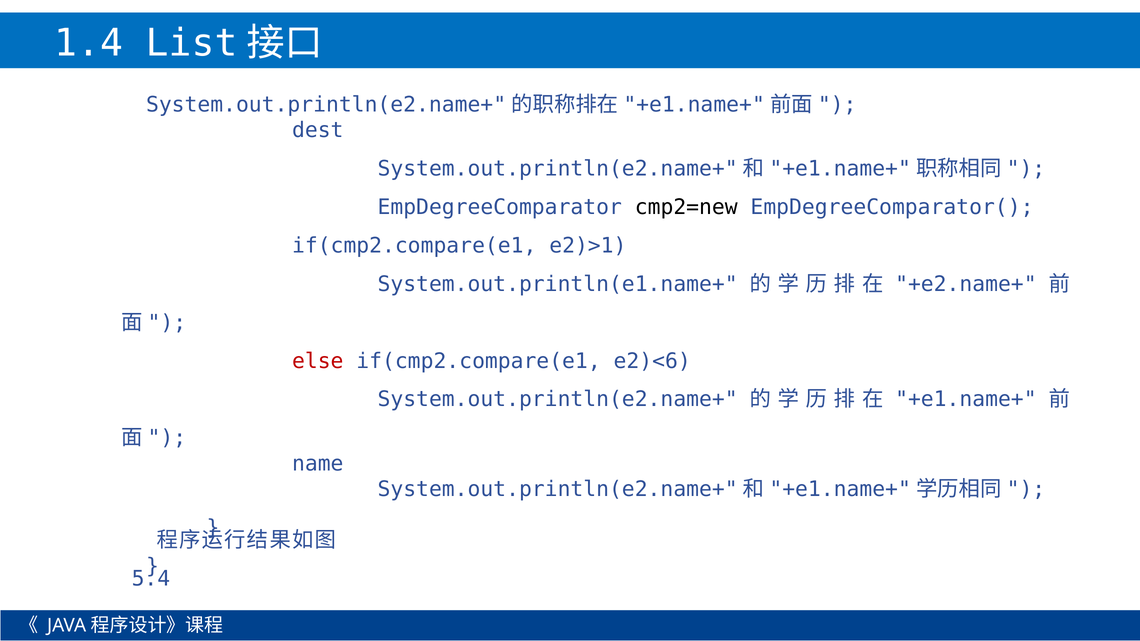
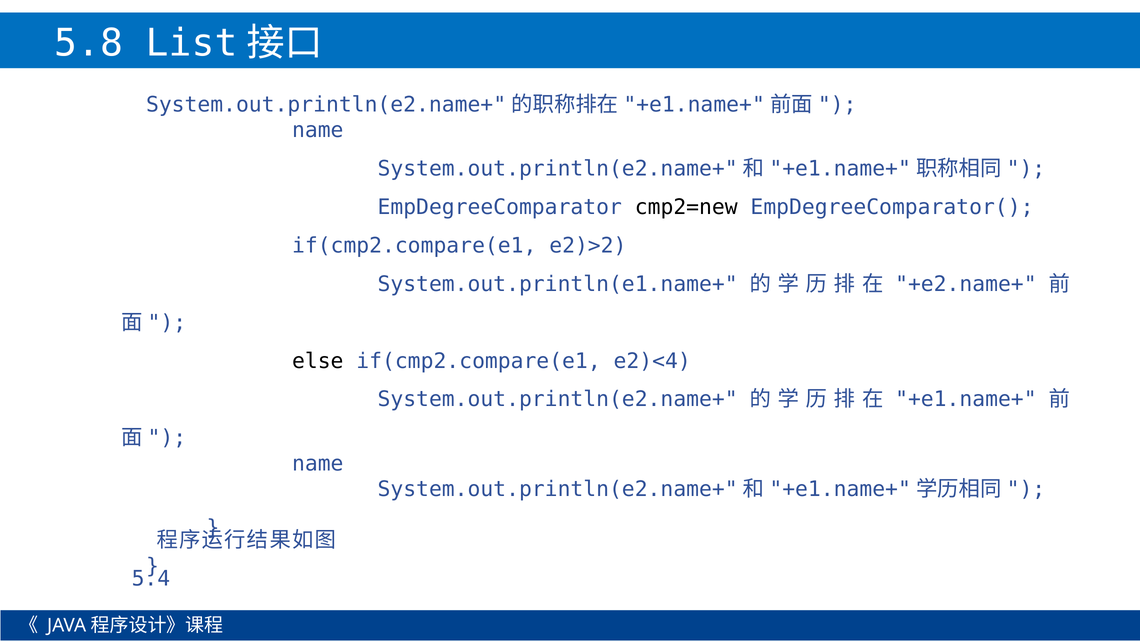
1.4: 1.4 -> 5.8
dest at (318, 130): dest -> name
e2)>1: e2)>1 -> e2)>2
else colour: red -> black
e2)<6: e2)<6 -> e2)<4
